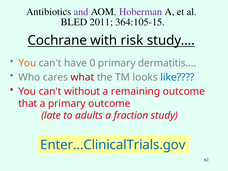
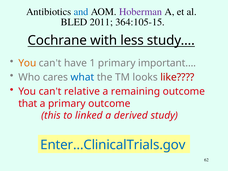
and colour: purple -> blue
risk: risk -> less
0: 0 -> 1
dermatitis…: dermatitis… -> important…
what colour: red -> blue
like colour: blue -> red
without: without -> relative
late: late -> this
adults: adults -> linked
fraction: fraction -> derived
